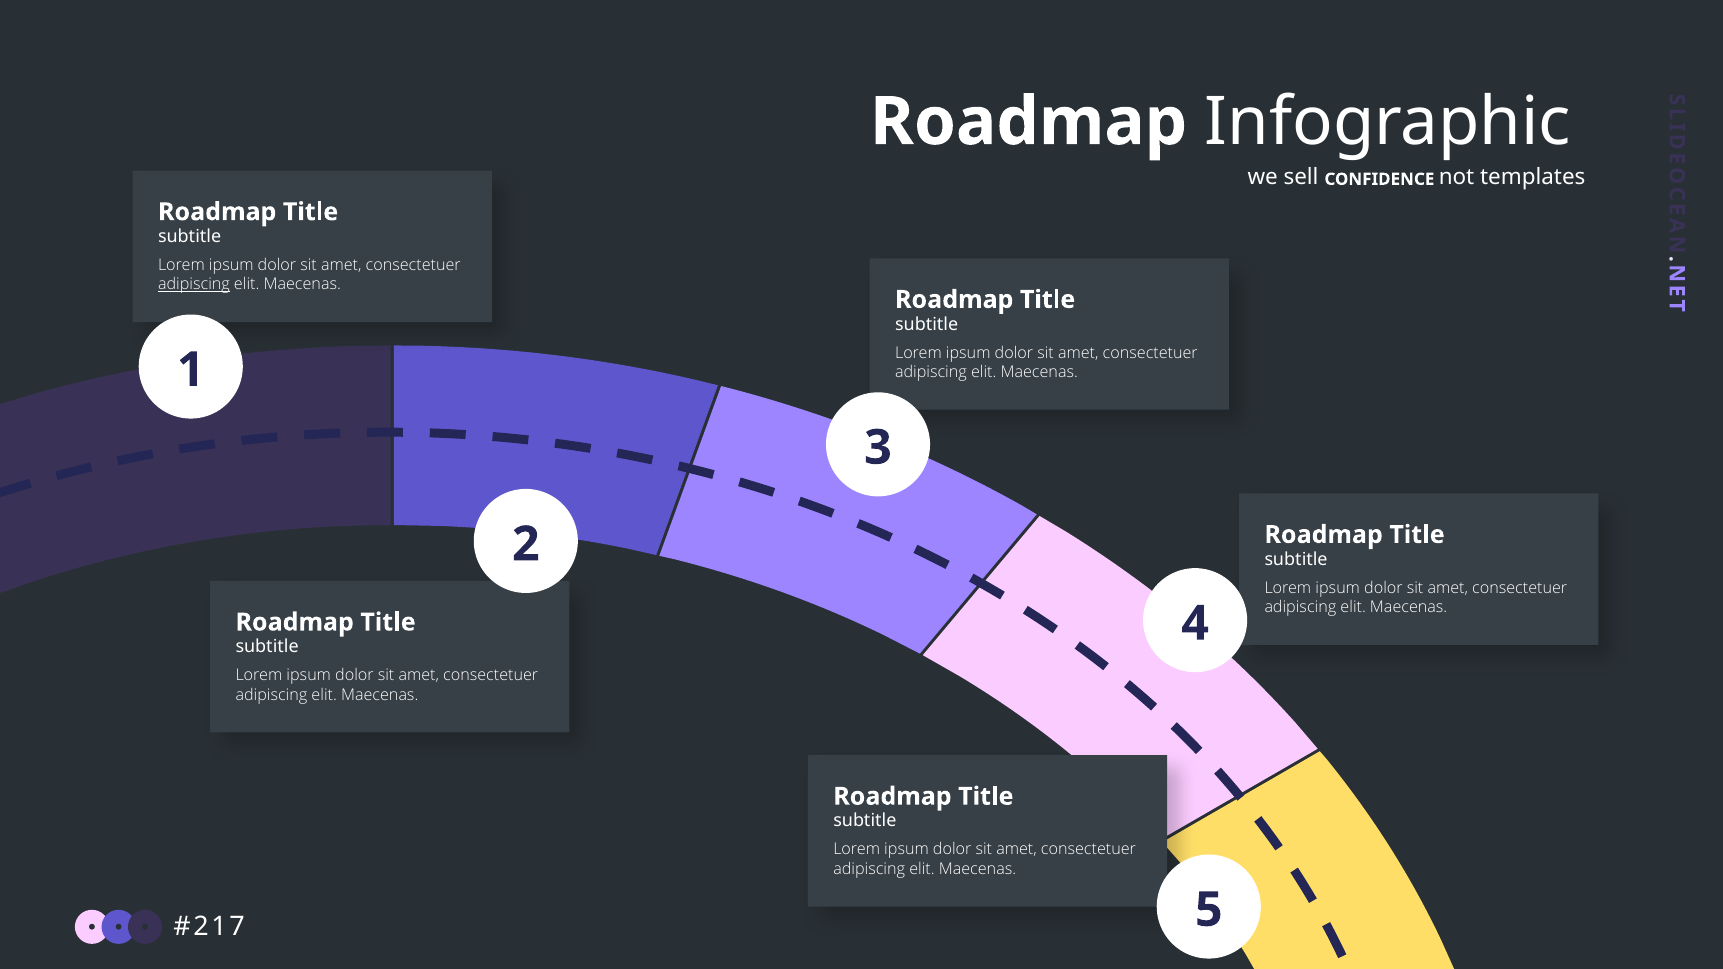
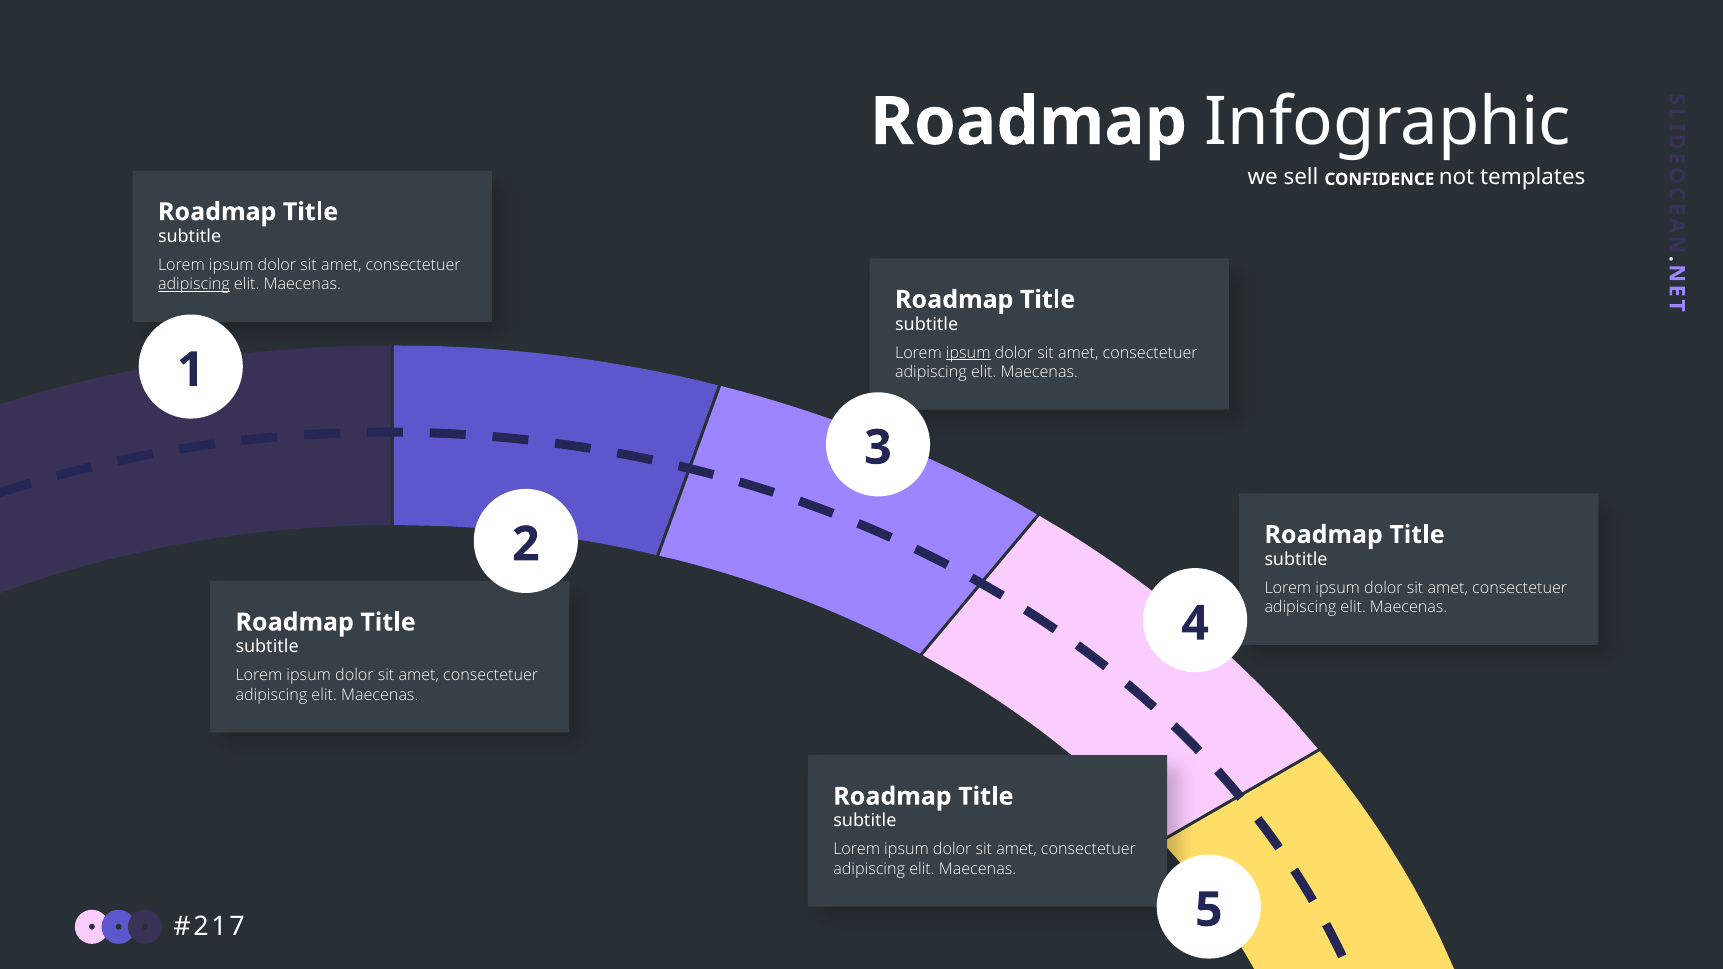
ipsum at (968, 353) underline: none -> present
